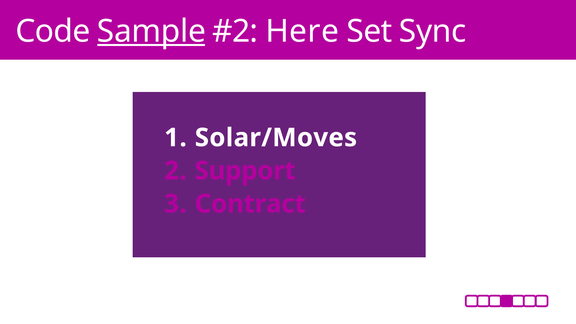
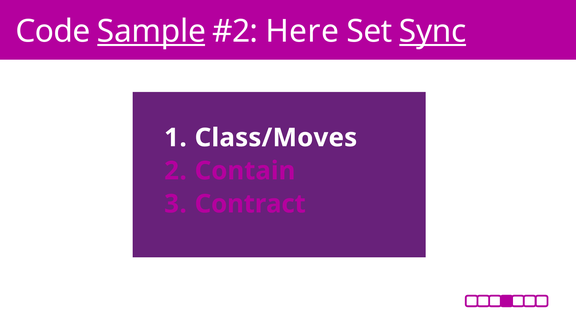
Sync underline: none -> present
Solar/Moves: Solar/Moves -> Class/Moves
Support: Support -> Contain
